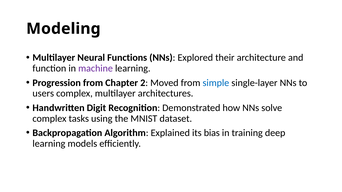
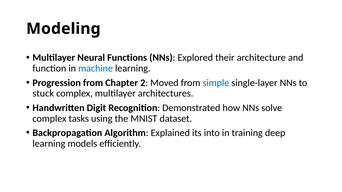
machine colour: purple -> blue
users: users -> stuck
bias: bias -> into
